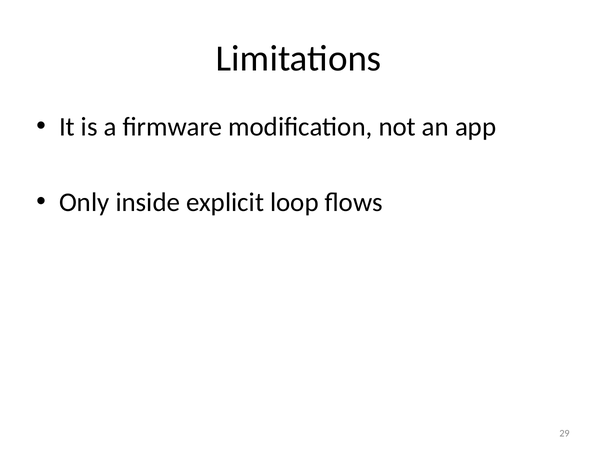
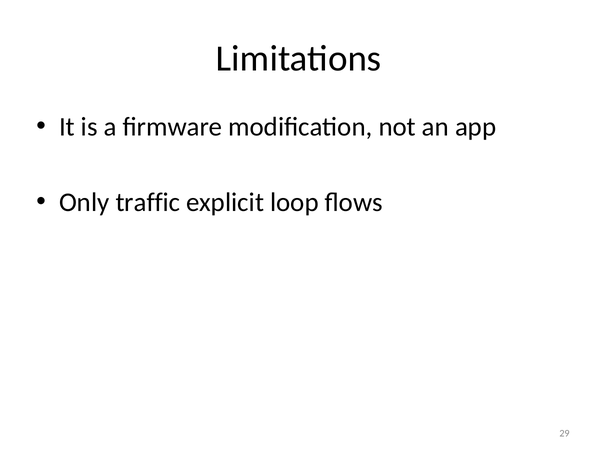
inside: inside -> traffic
